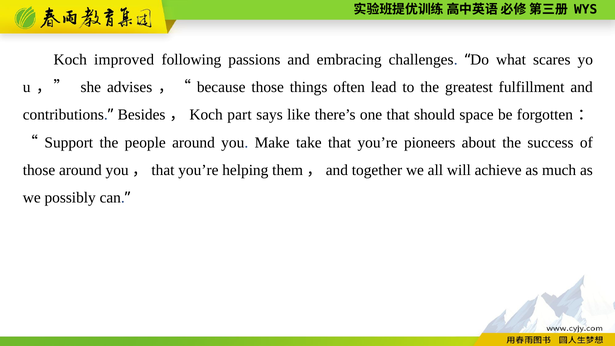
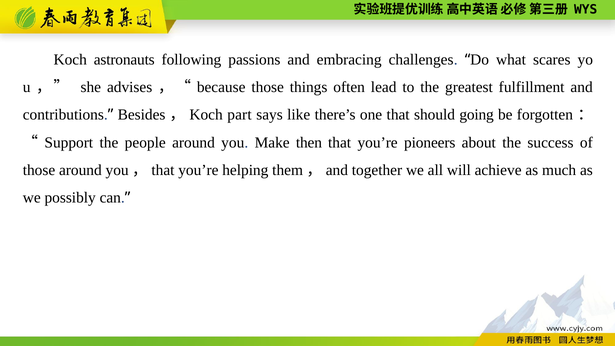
improved: improved -> astronauts
space: space -> going
take: take -> then
